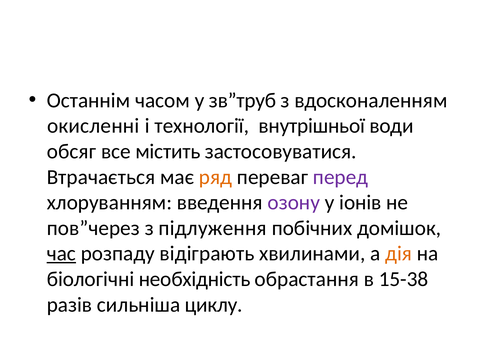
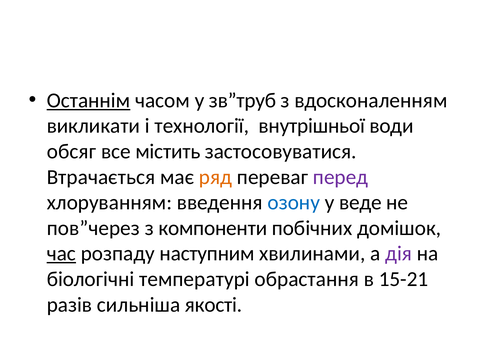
Останнім underline: none -> present
окисленні: окисленні -> викликати
озону colour: purple -> blue
іонів: іонів -> веде
підлуження: підлуження -> компоненти
відіграють: відіграють -> наступним
дія colour: orange -> purple
необхідність: необхідність -> температурі
15-38: 15-38 -> 15-21
циклу: циклу -> якості
